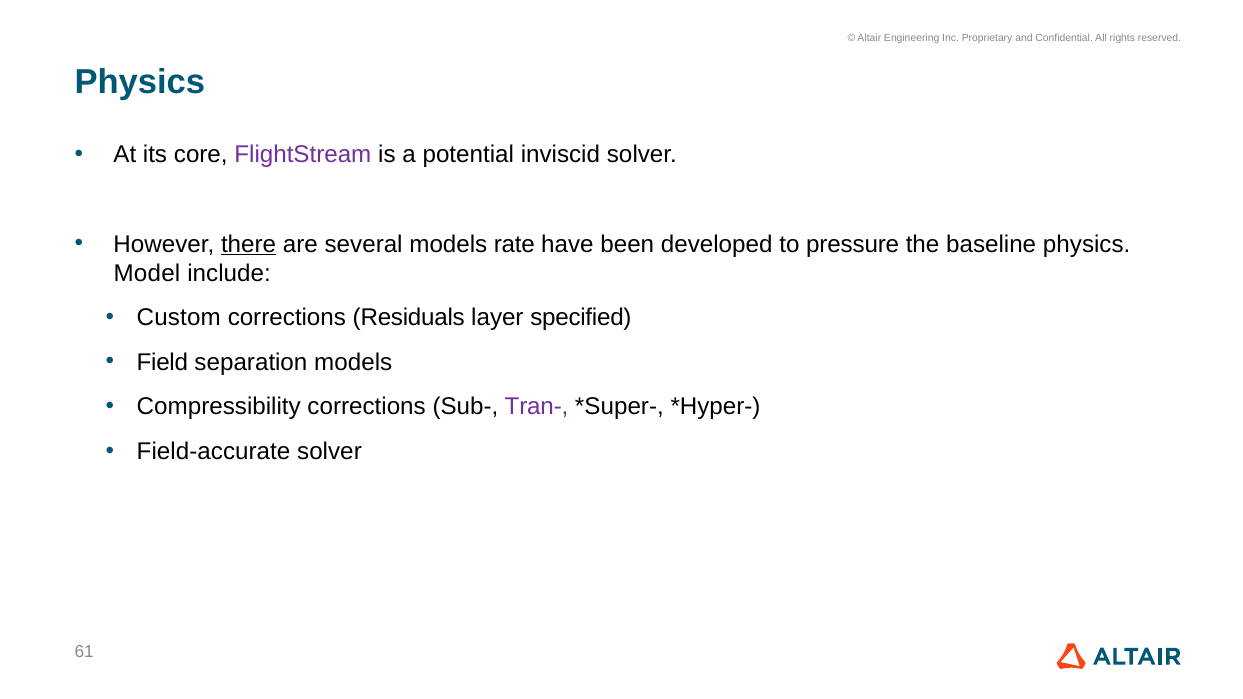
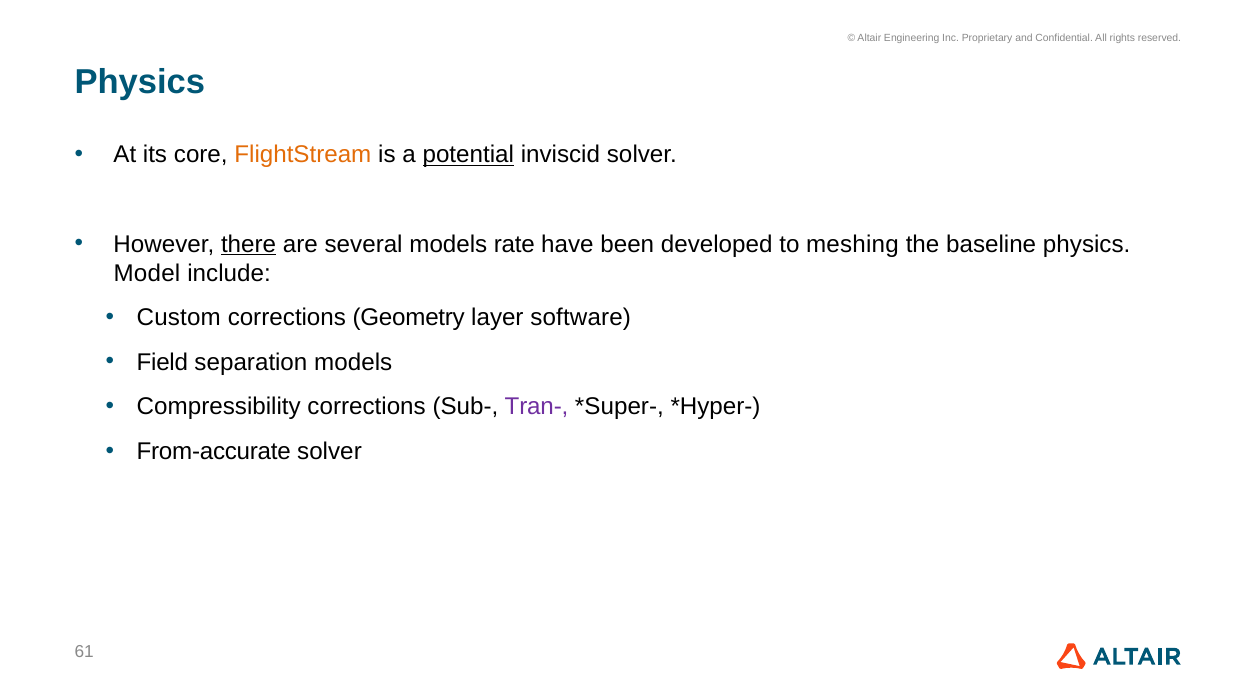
FlightStream colour: purple -> orange
potential underline: none -> present
pressure: pressure -> meshing
Residuals: Residuals -> Geometry
specified: specified -> software
Field-accurate: Field-accurate -> From-accurate
